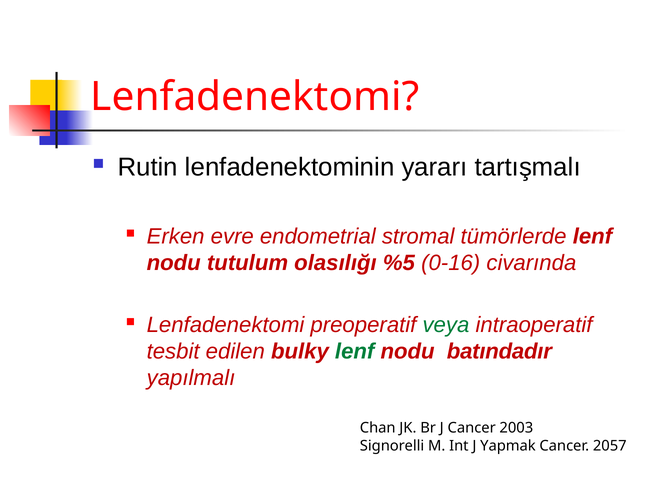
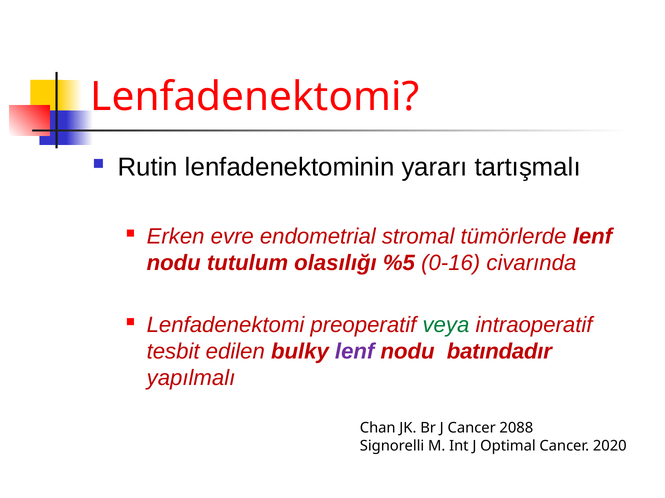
lenf at (355, 352) colour: green -> purple
2003: 2003 -> 2088
Yapmak: Yapmak -> Optimal
2057: 2057 -> 2020
